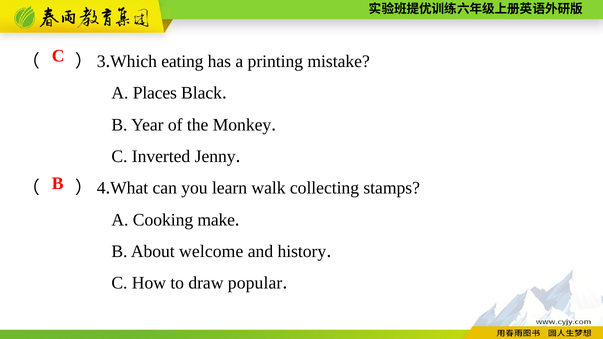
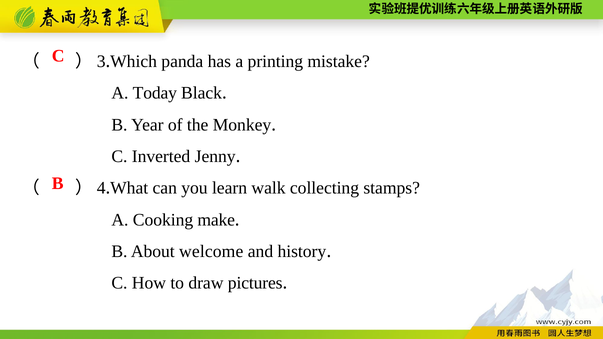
eating: eating -> panda
Places: Places -> Today
popular: popular -> pictures
